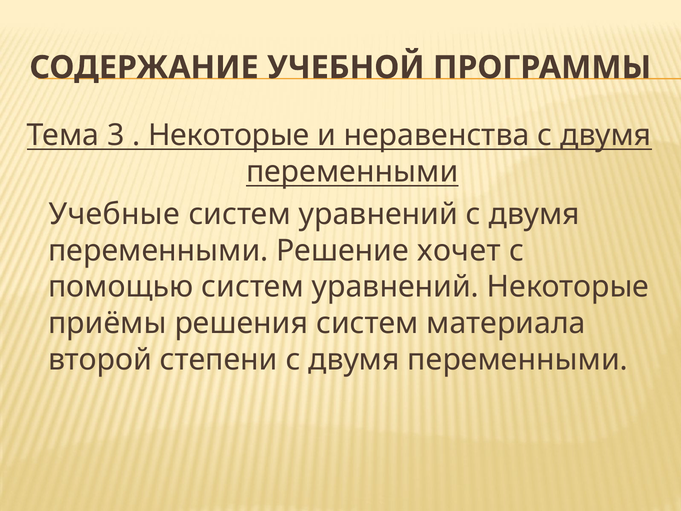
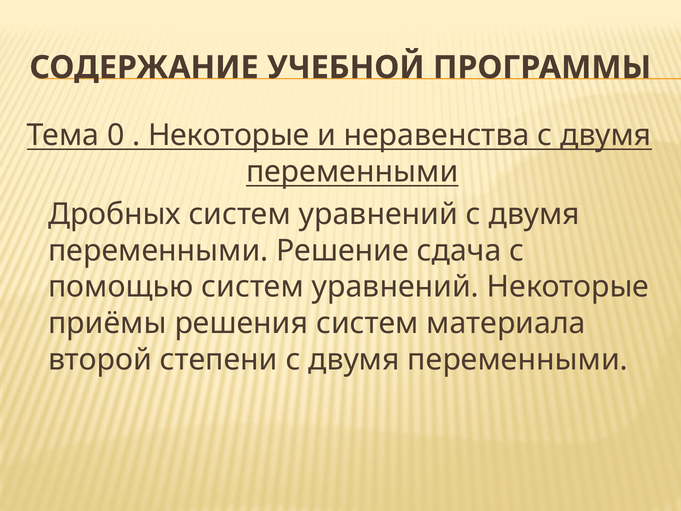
3: 3 -> 0
Учебные: Учебные -> Дробных
хочет: хочет -> сдача
